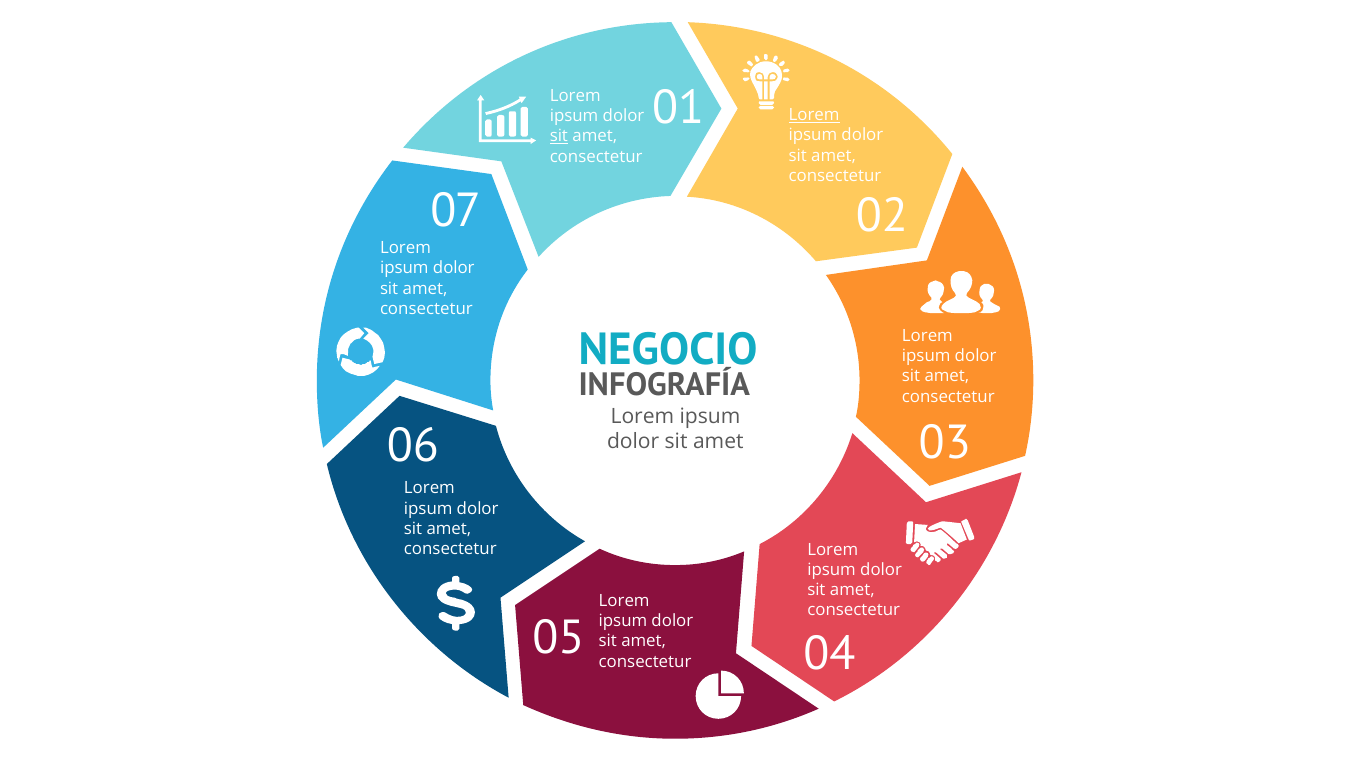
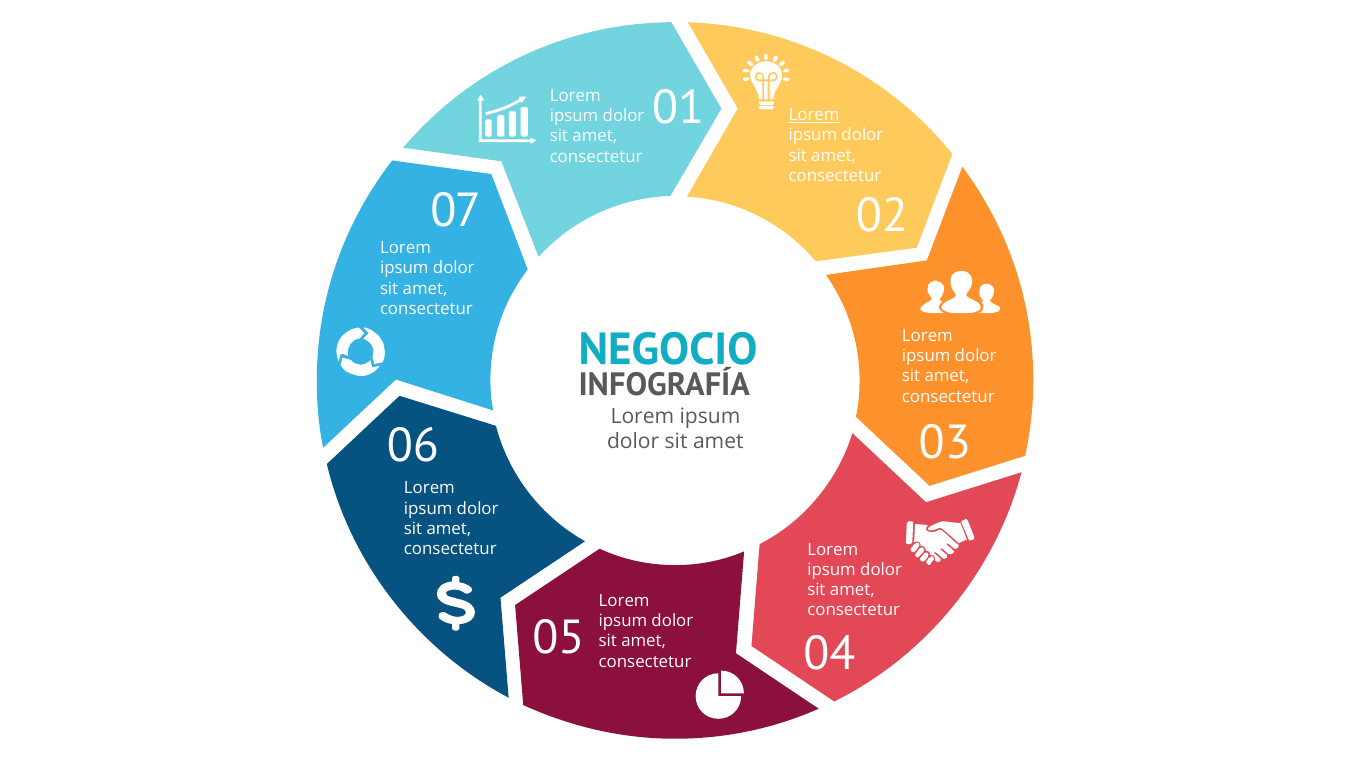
sit at (559, 136) underline: present -> none
